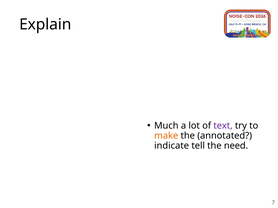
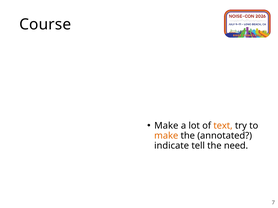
Explain: Explain -> Course
Much at (166, 126): Much -> Make
text colour: purple -> orange
